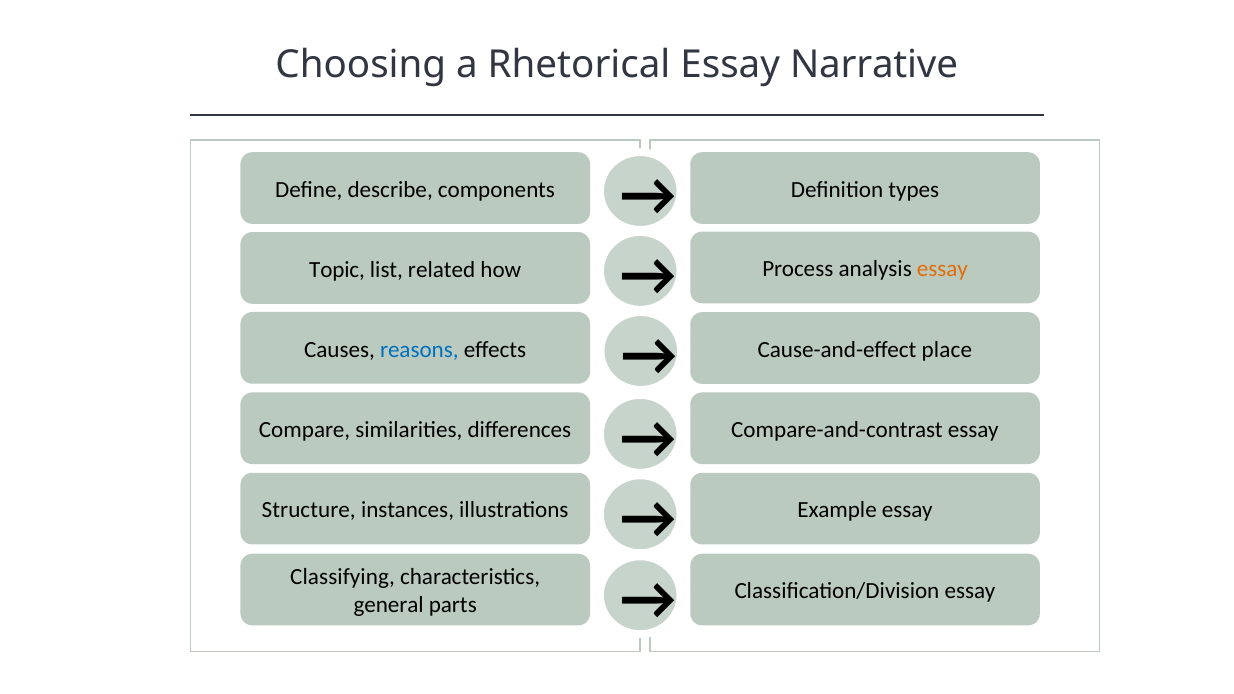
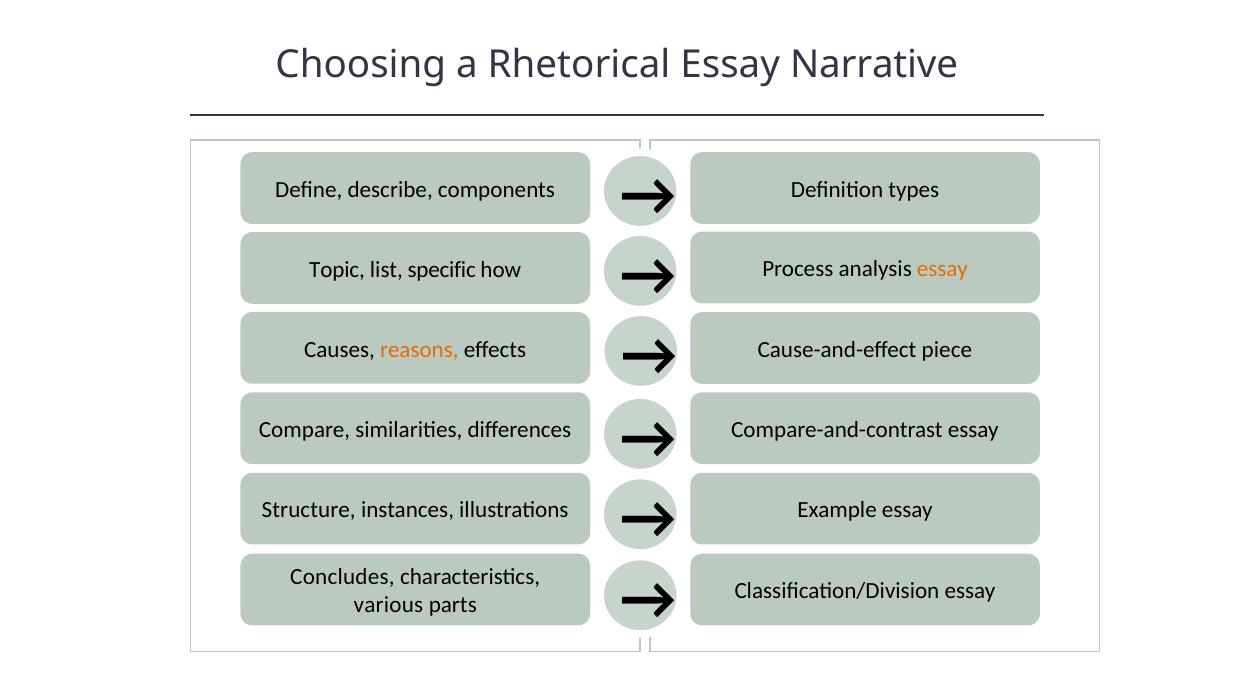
related: related -> specific
reasons colour: blue -> orange
place: place -> piece
Classifying: Classifying -> Concludes
general: general -> various
